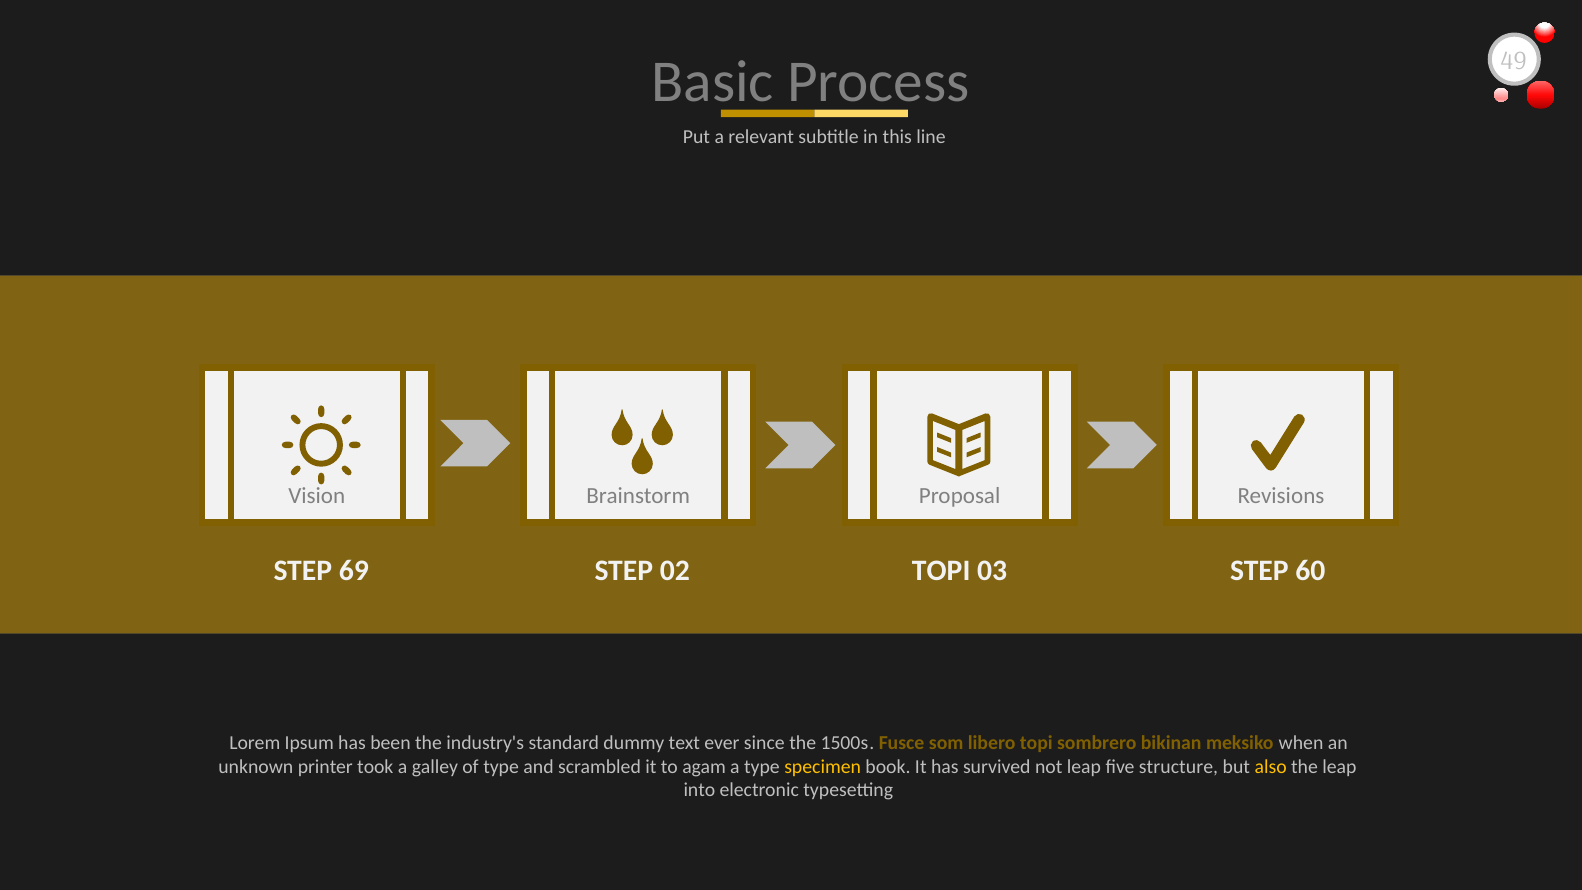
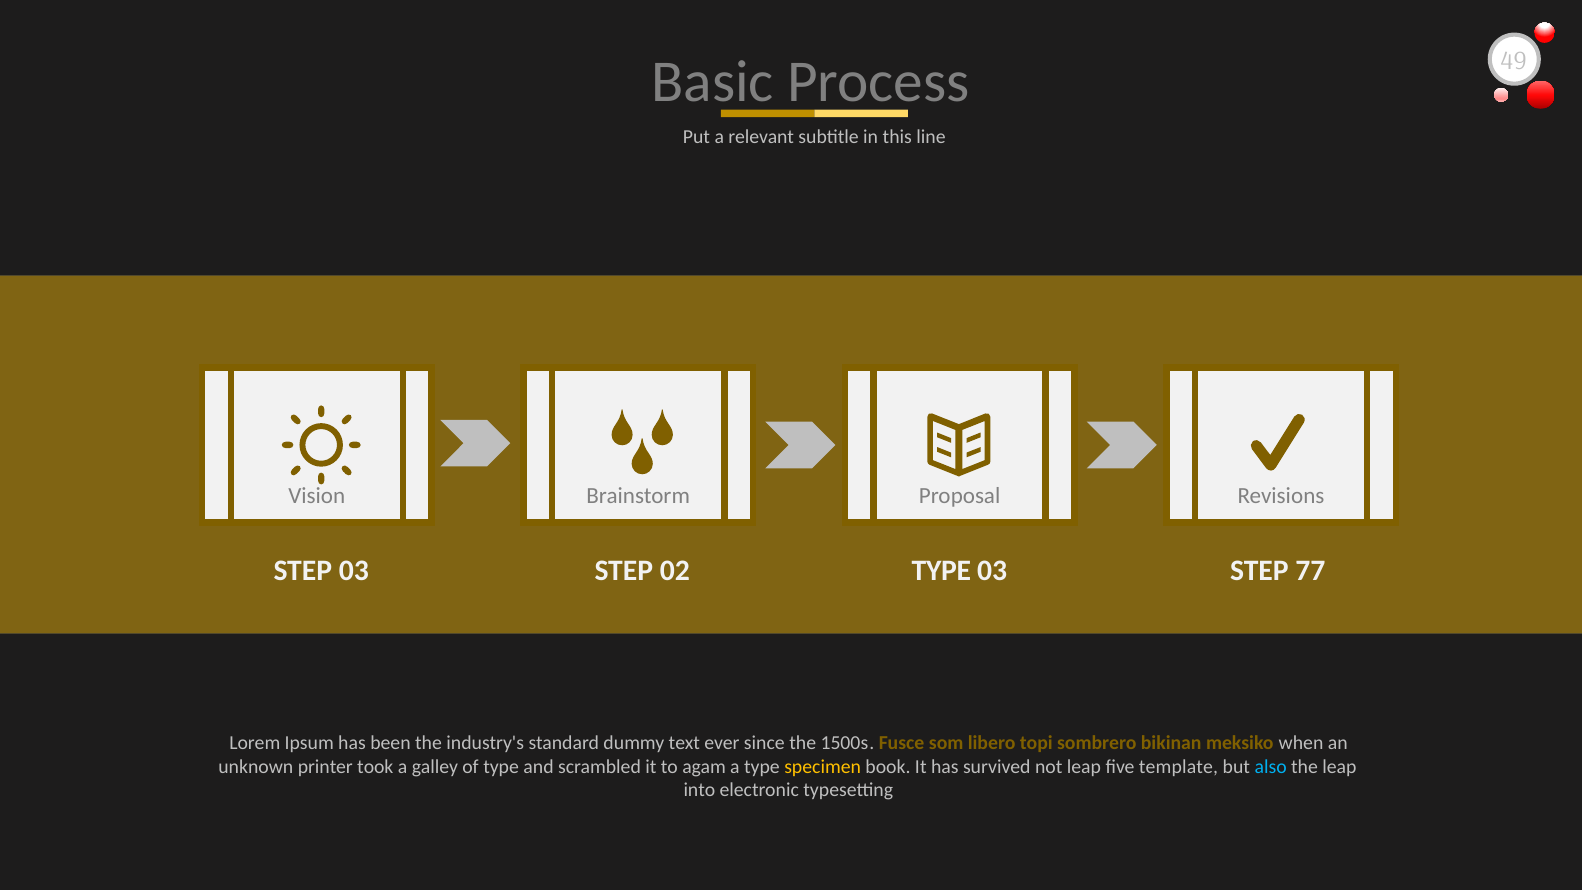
STEP 69: 69 -> 03
02 TOPI: TOPI -> TYPE
60: 60 -> 77
structure: structure -> template
also colour: yellow -> light blue
